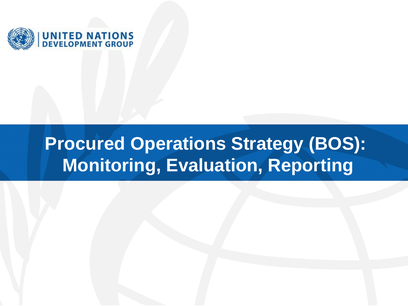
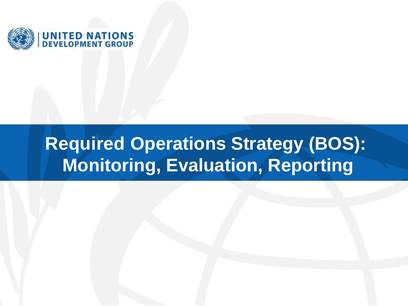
Procured: Procured -> Required
